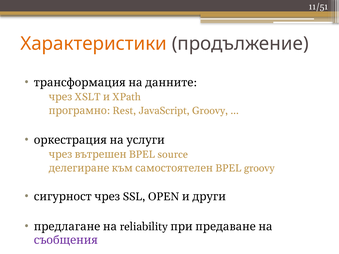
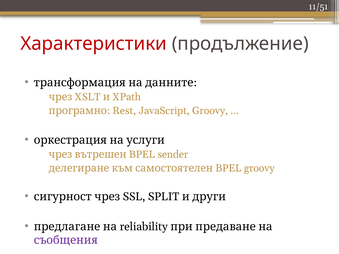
Характеристики colour: orange -> red
source: source -> sender
OPEN: OPEN -> SPLIT
